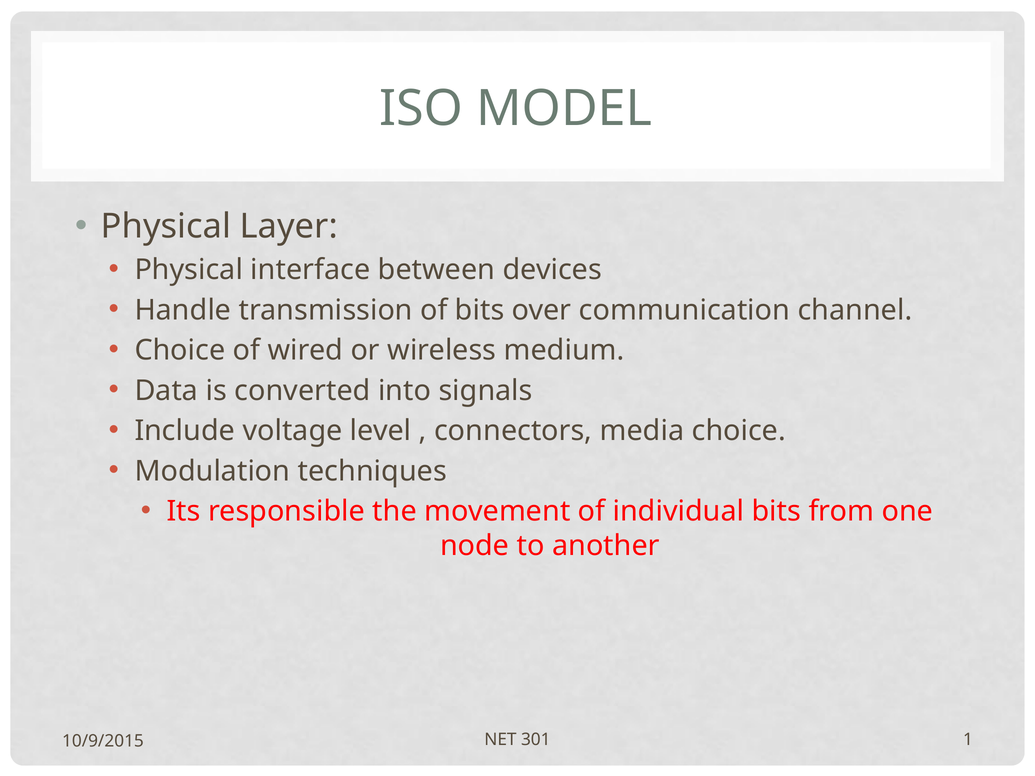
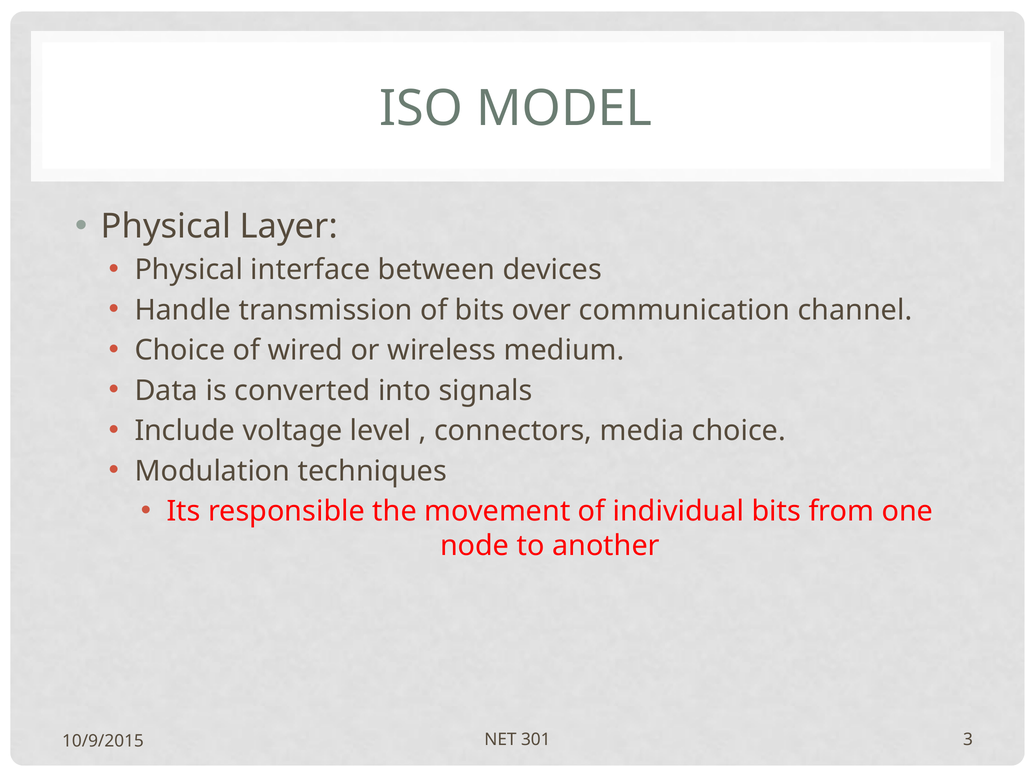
1: 1 -> 3
